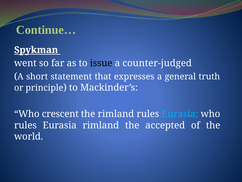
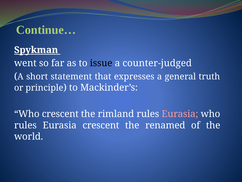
Eurasia at (180, 114) colour: light blue -> pink
Eurasia rimland: rimland -> crescent
accepted: accepted -> renamed
